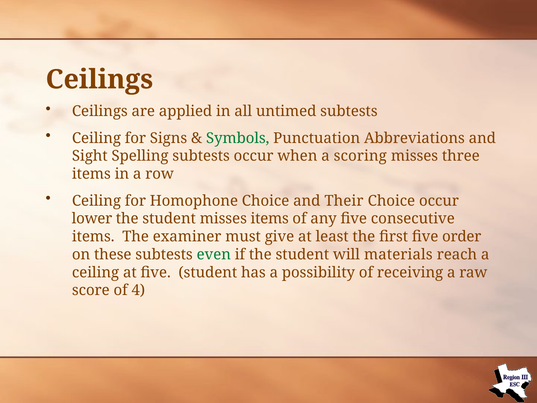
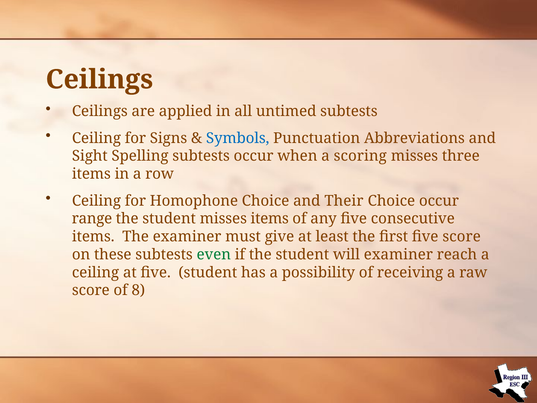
Symbols colour: green -> blue
lower: lower -> range
five order: order -> score
will materials: materials -> examiner
4: 4 -> 8
